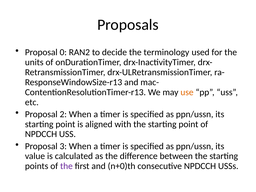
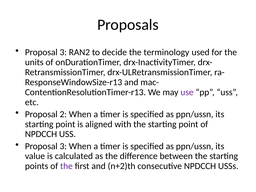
0 at (63, 52): 0 -> 3
use colour: orange -> purple
n+0)th: n+0)th -> n+2)th
